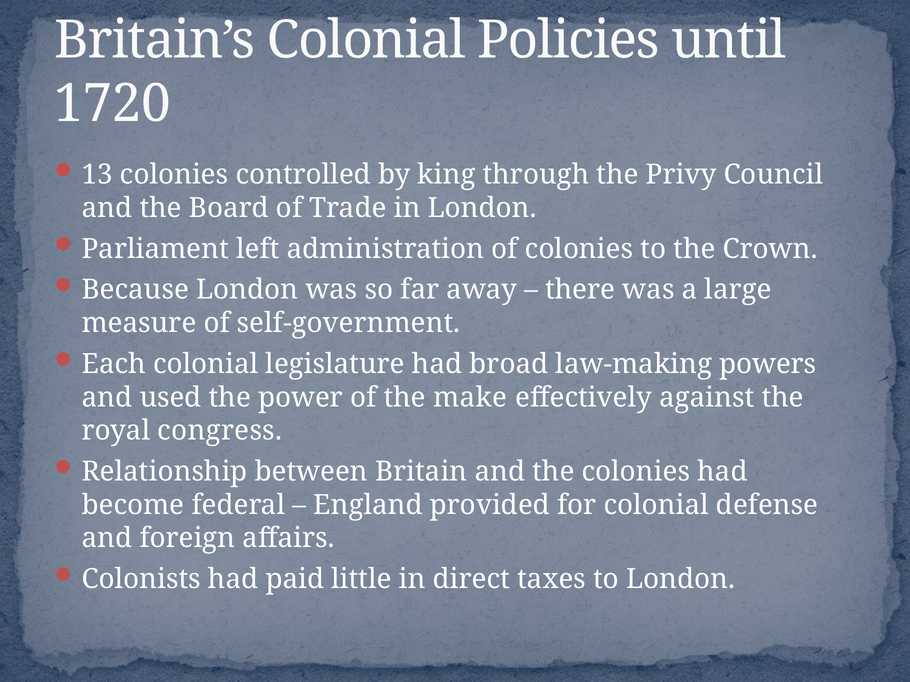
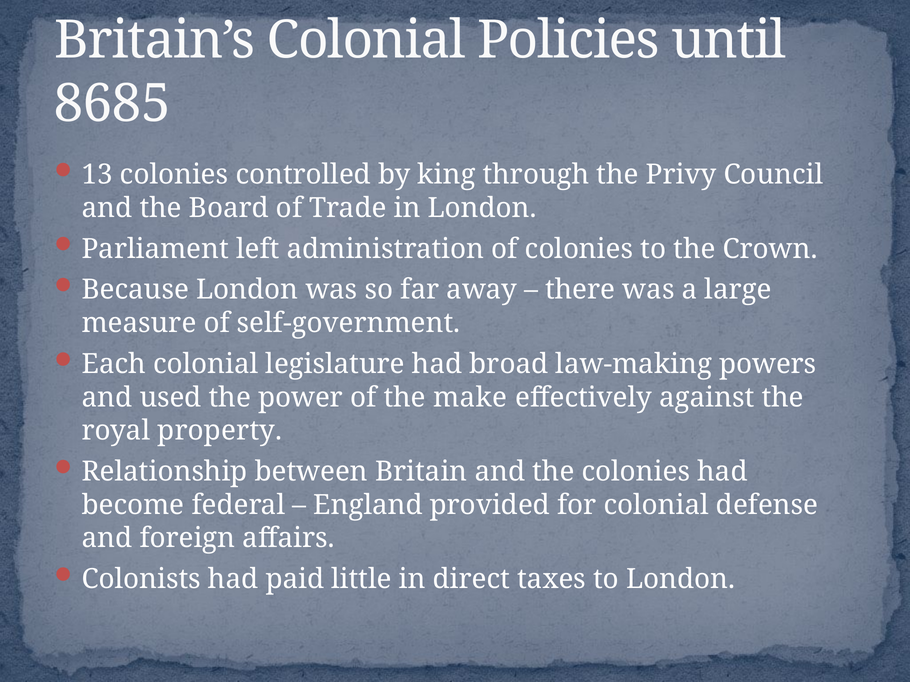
1720: 1720 -> 8685
congress: congress -> property
